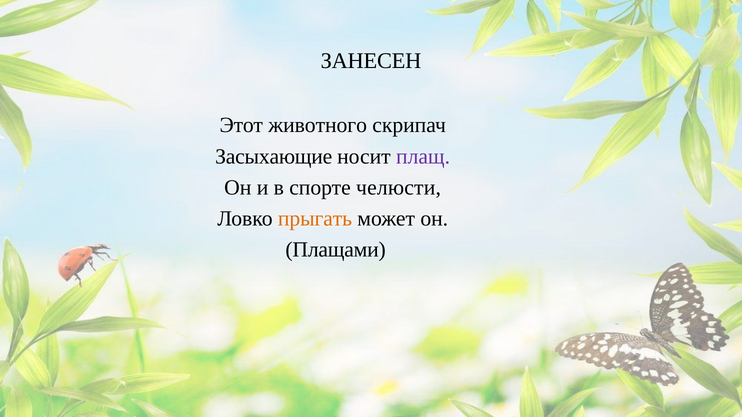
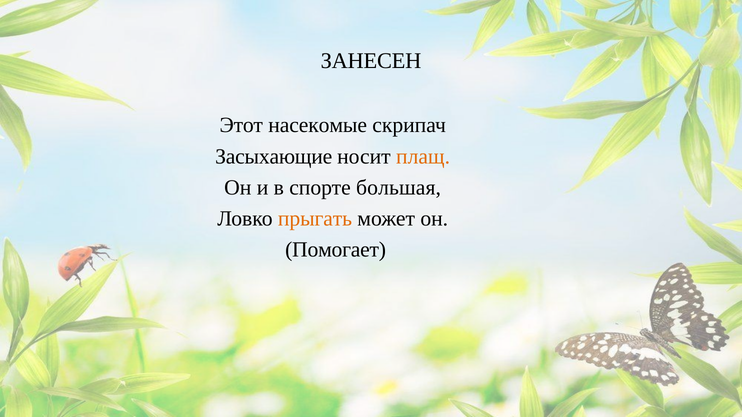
животного: животного -> насекомые
плащ colour: purple -> orange
челюсти: челюсти -> большая
Плащами: Плащами -> Помогает
